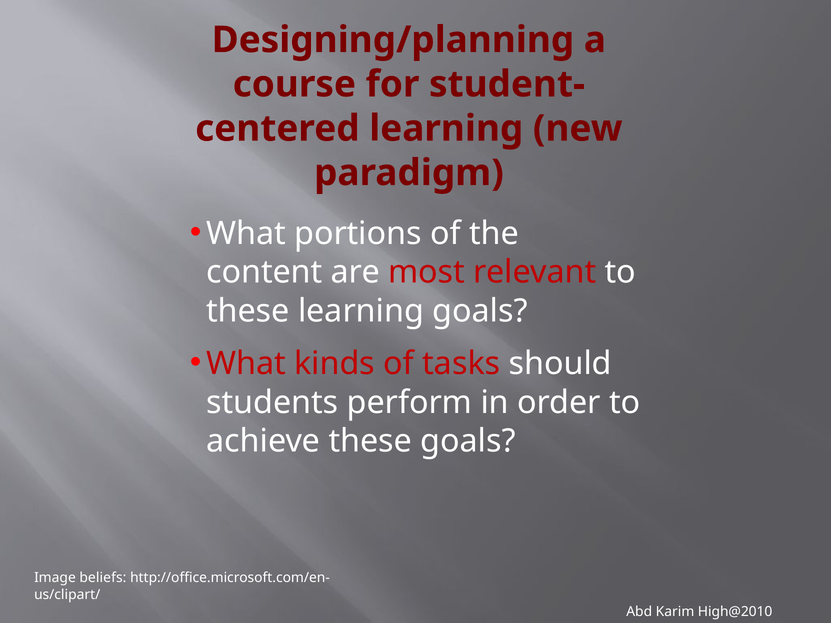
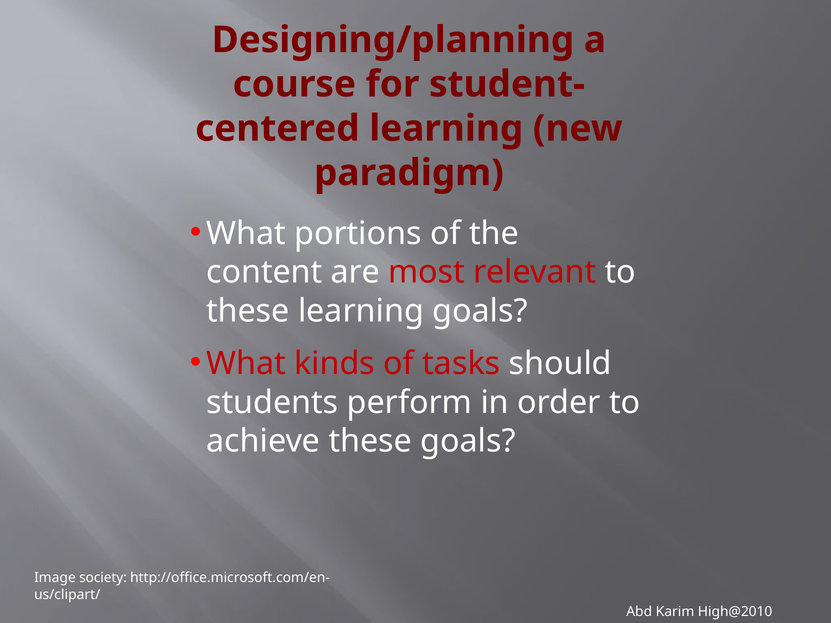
beliefs: beliefs -> society
